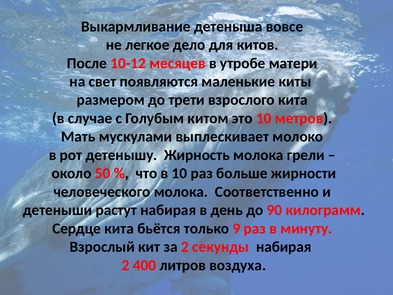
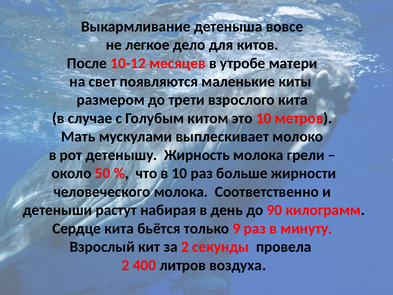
секунды набирая: набирая -> провела
